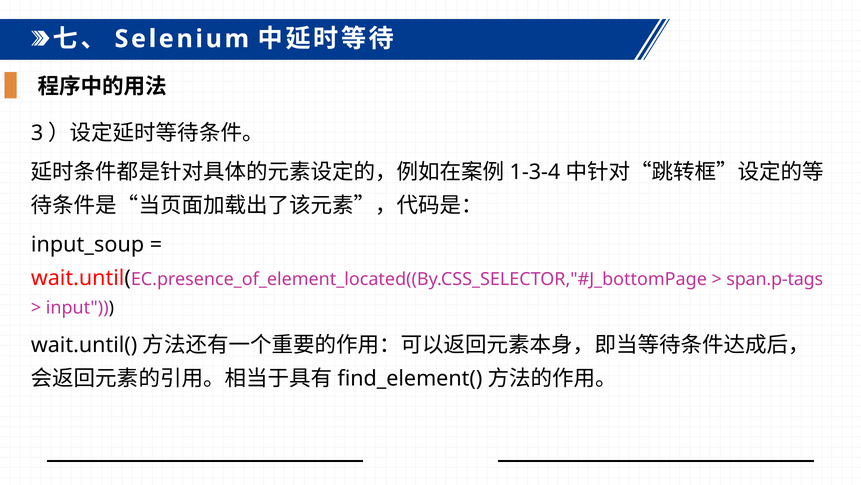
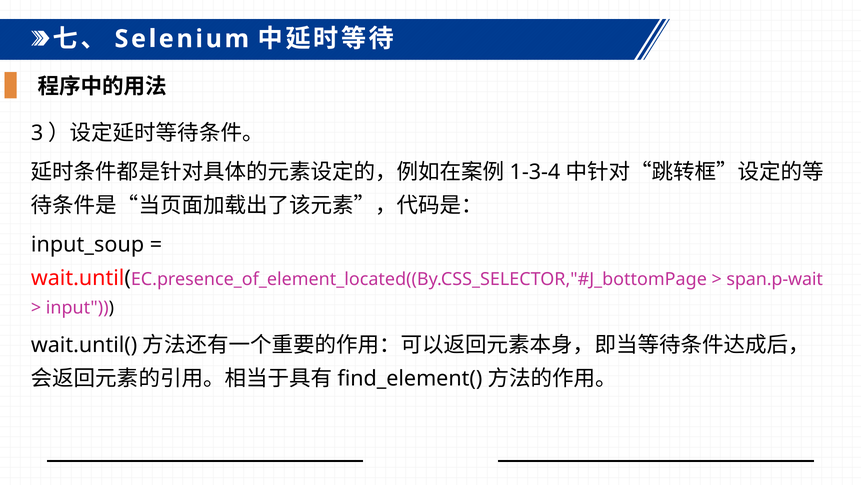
span.p-tags: span.p-tags -> span.p-wait
